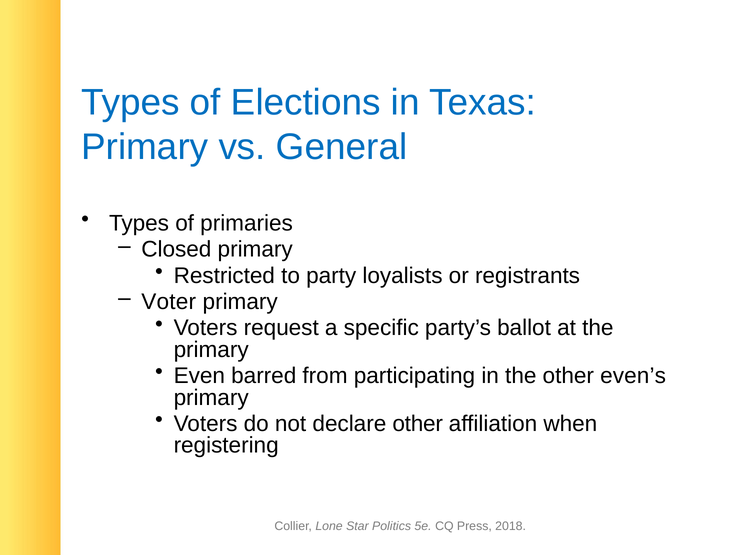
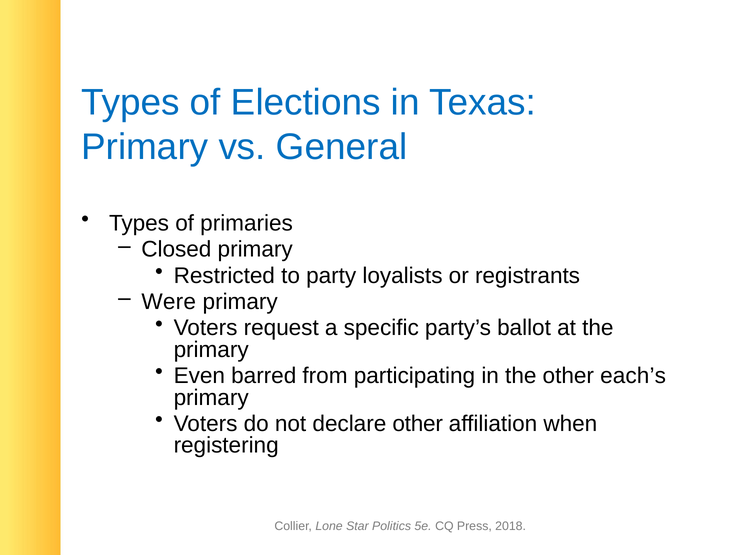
Voter: Voter -> Were
even’s: even’s -> each’s
